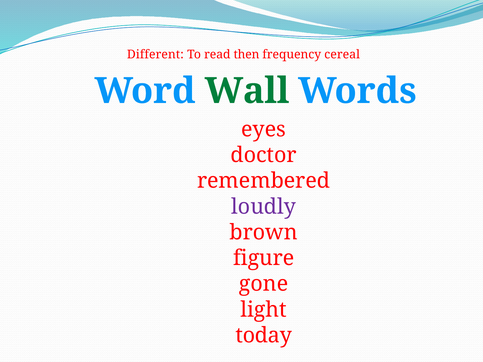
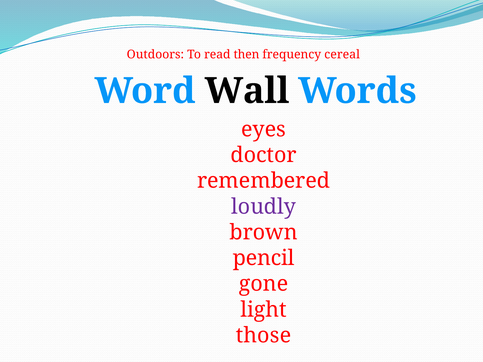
Different: Different -> Outdoors
Wall colour: green -> black
figure: figure -> pencil
today: today -> those
